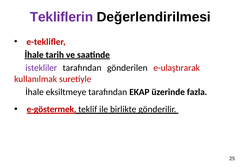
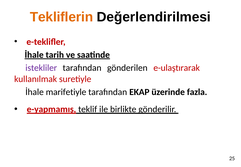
Tekliflerin colour: purple -> orange
eksiltmeye: eksiltmeye -> marifetiyle
e-göstermek: e-göstermek -> e-yapmamış
